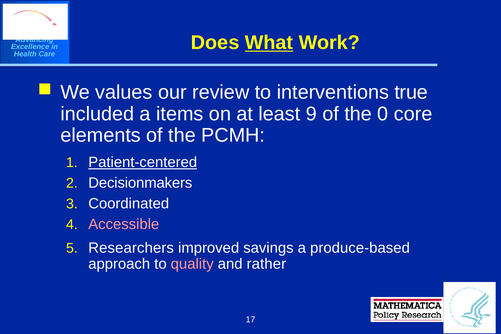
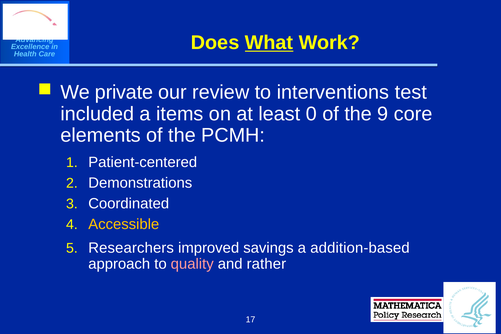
values: values -> private
true: true -> test
9: 9 -> 0
0: 0 -> 9
Patient-centered underline: present -> none
Decisionmakers: Decisionmakers -> Demonstrations
Accessible colour: pink -> yellow
produce-based: produce-based -> addition-based
